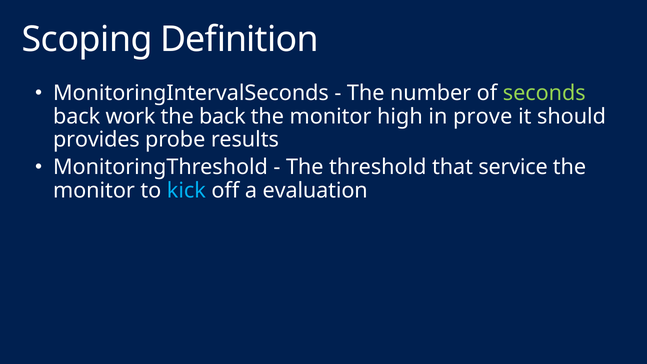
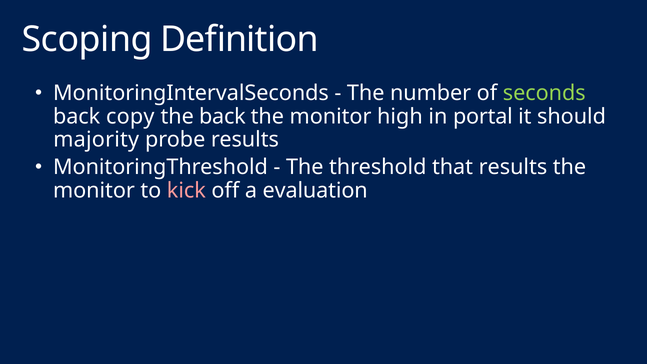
work: work -> copy
prove: prove -> portal
provides: provides -> majority
that service: service -> results
kick colour: light blue -> pink
